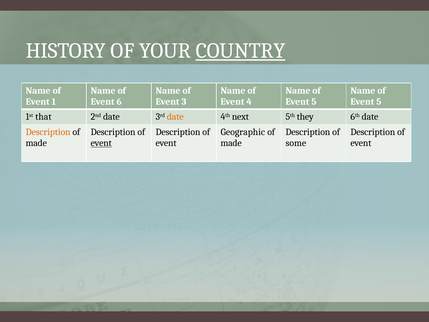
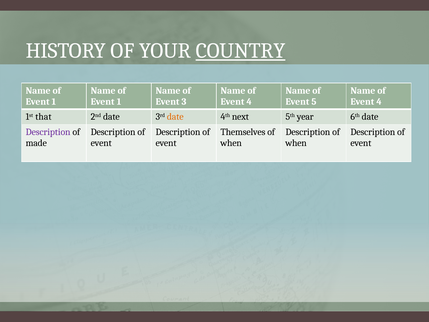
6 at (119, 101): 6 -> 1
5 at (379, 101): 5 -> 4
they: they -> year
Description at (48, 132) colour: orange -> purple
Geographic: Geographic -> Themselves
event at (101, 143) underline: present -> none
made at (231, 143): made -> when
some at (296, 143): some -> when
